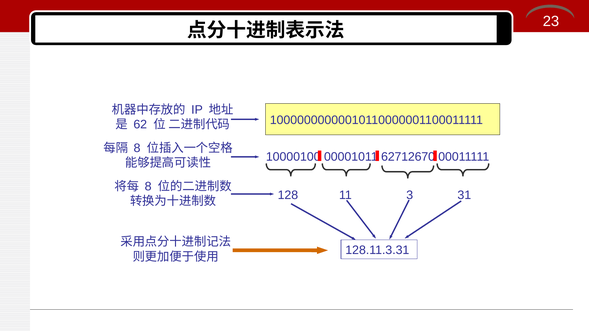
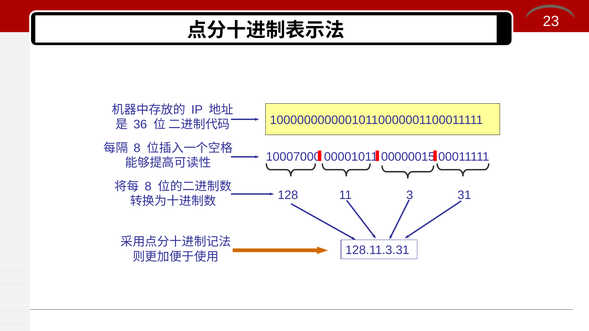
62: 62 -> 36
10000100: 10000100 -> 10007000
62712670: 62712670 -> 00000015
